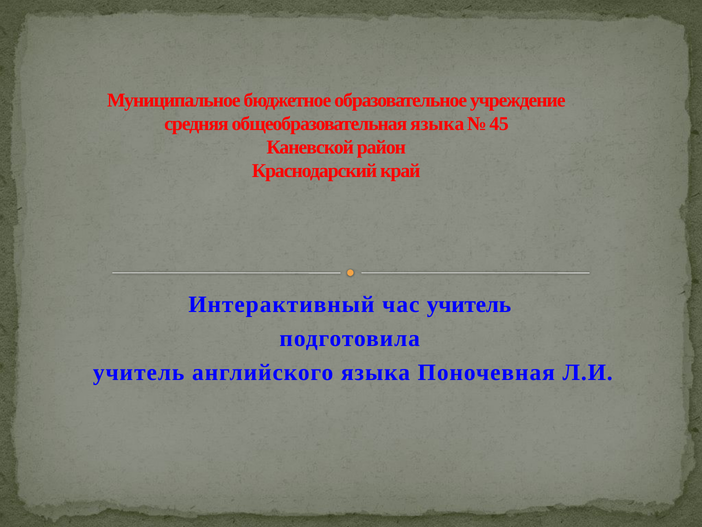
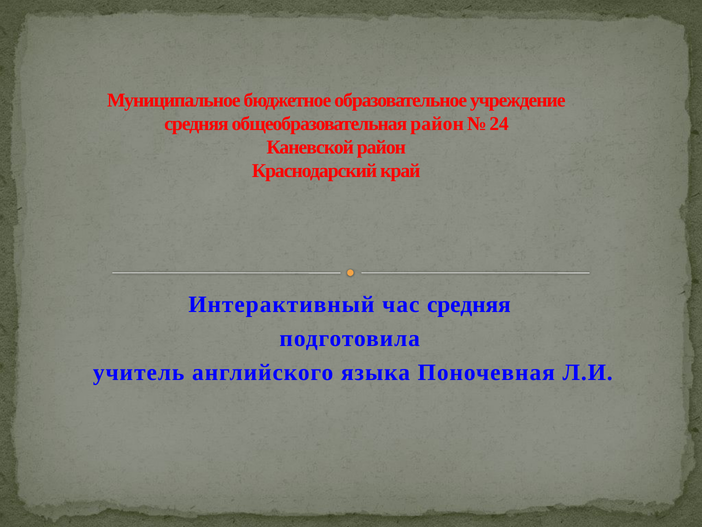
общеобразовательная языка: языка -> район
45: 45 -> 24
час учитель: учитель -> средняя
